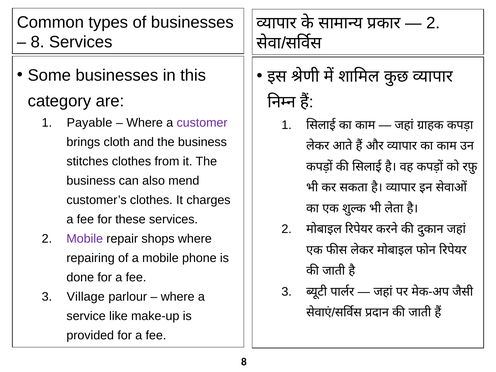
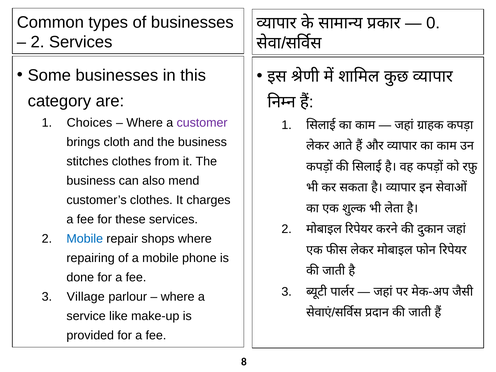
2 at (433, 23): 2 -> 0
8 at (38, 42): 8 -> 2
Payable: Payable -> Choices
Mobile at (85, 239) colour: purple -> blue
